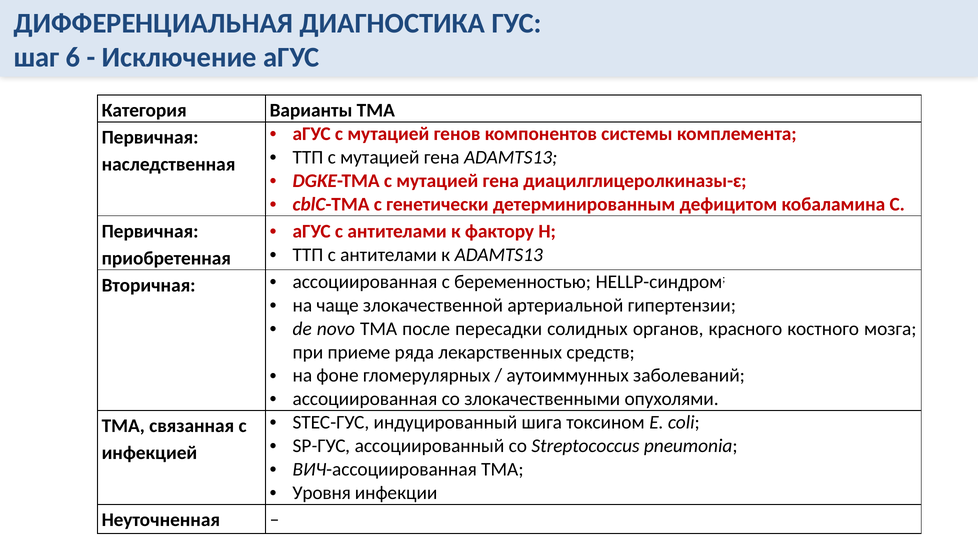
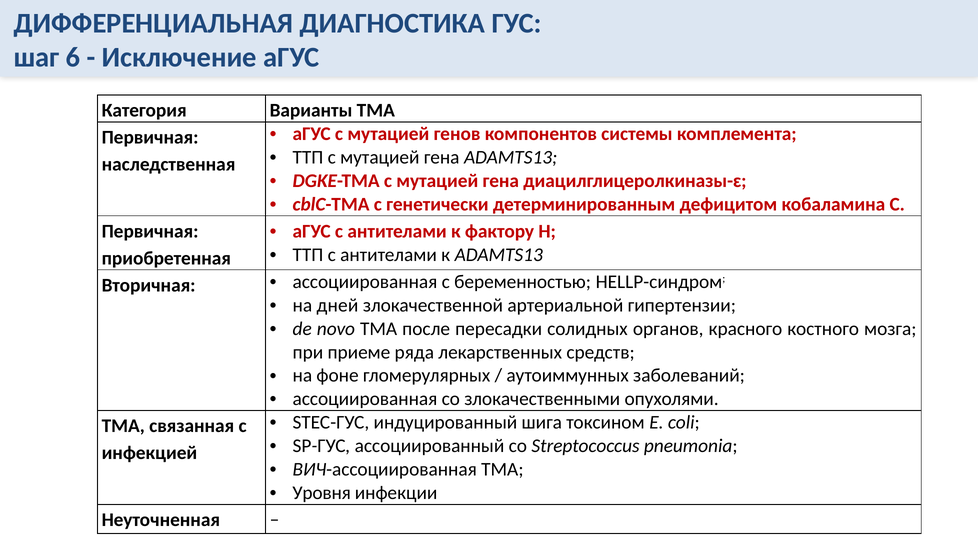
чаще: чаще -> дней
